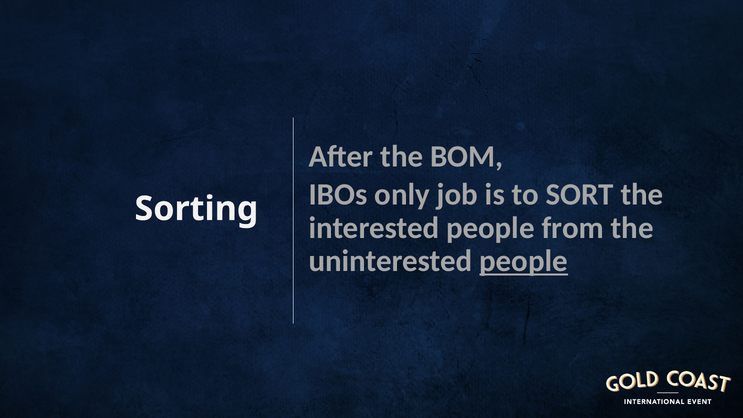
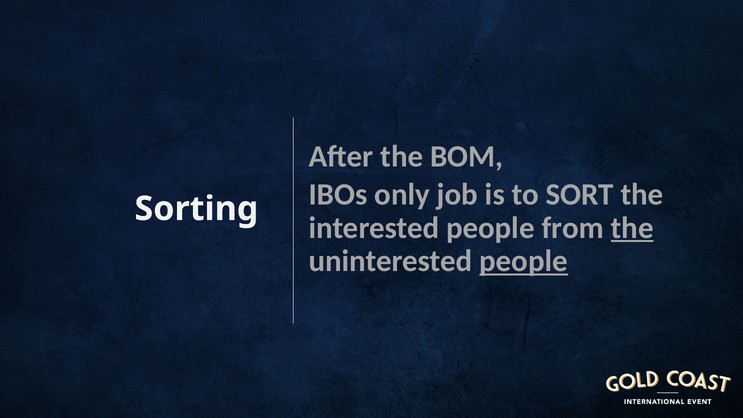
the at (632, 228) underline: none -> present
